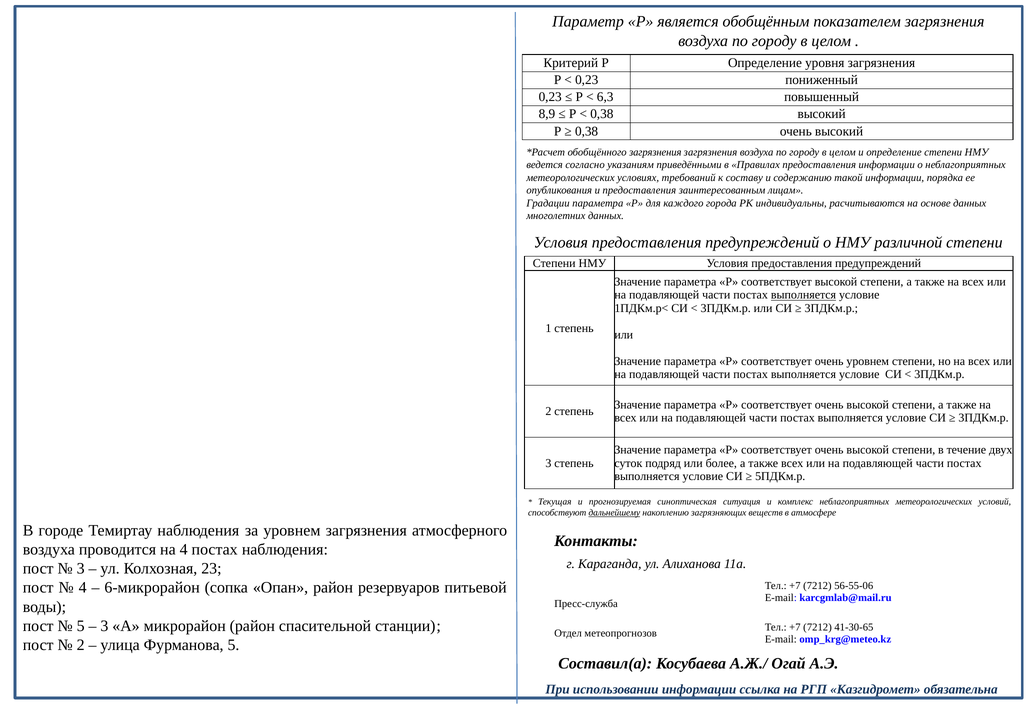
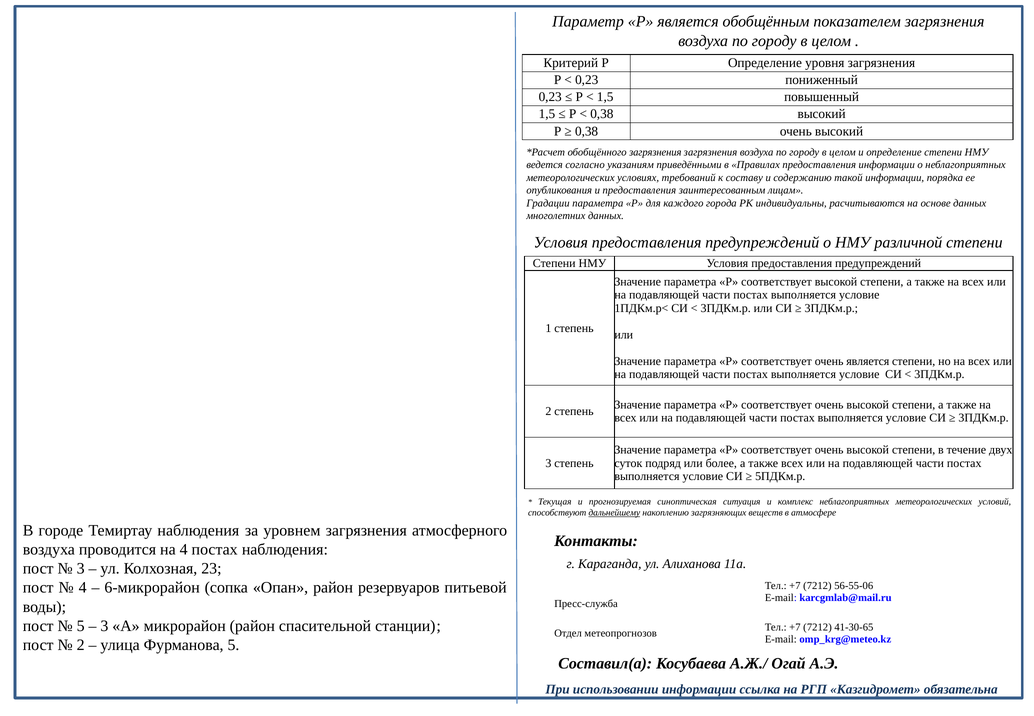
6,3 at (605, 97): 6,3 -> 1,5
8,9 at (547, 114): 8,9 -> 1,5
выполняется at (803, 295) underline: present -> none
очень уровнем: уровнем -> является
